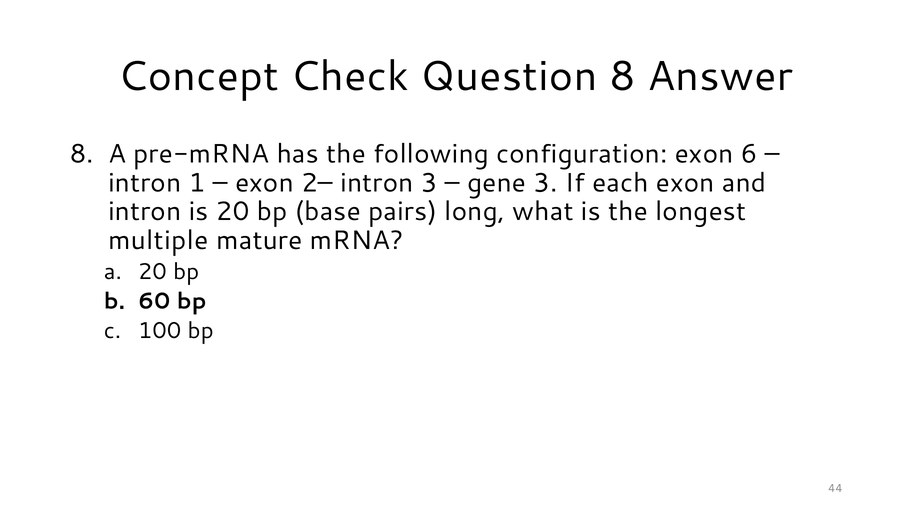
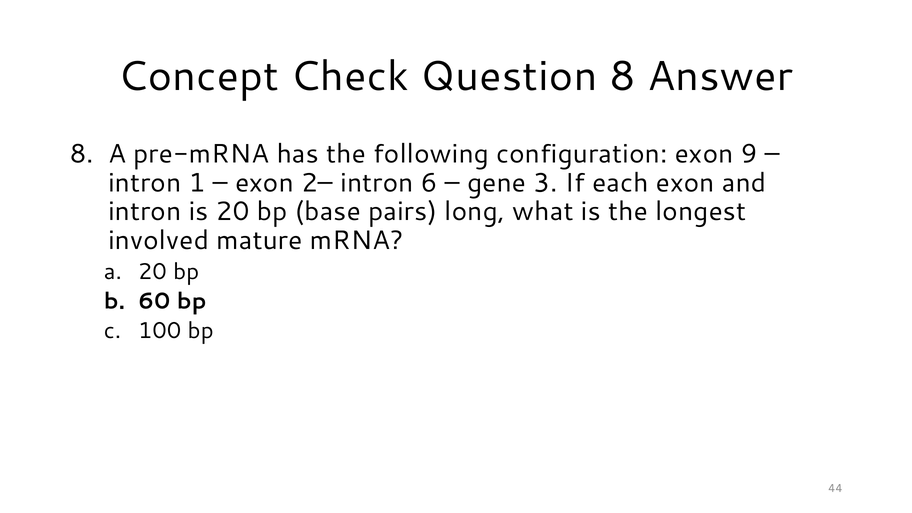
6: 6 -> 9
intron 3: 3 -> 6
multiple: multiple -> involved
